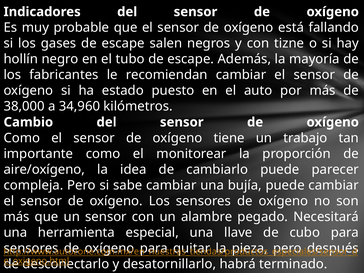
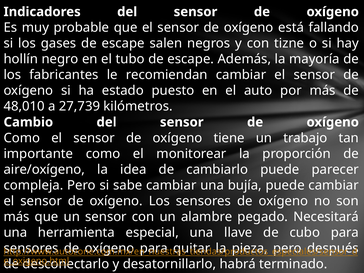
38,000: 38,000 -> 48,010
34,960: 34,960 -> 27,739
